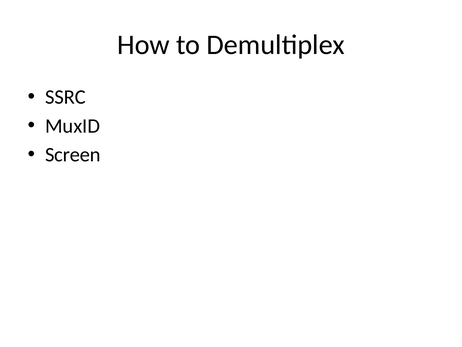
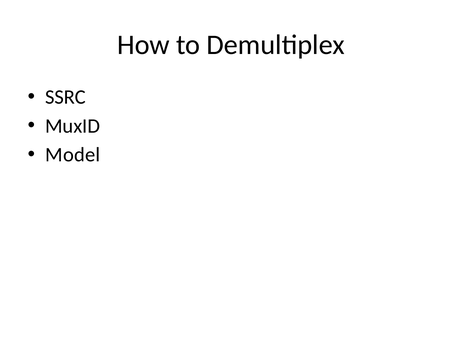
Screen: Screen -> Model
